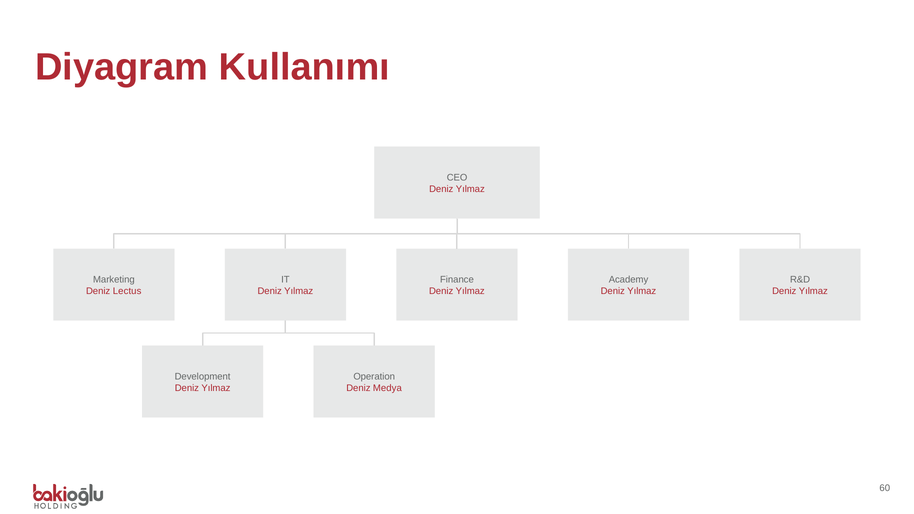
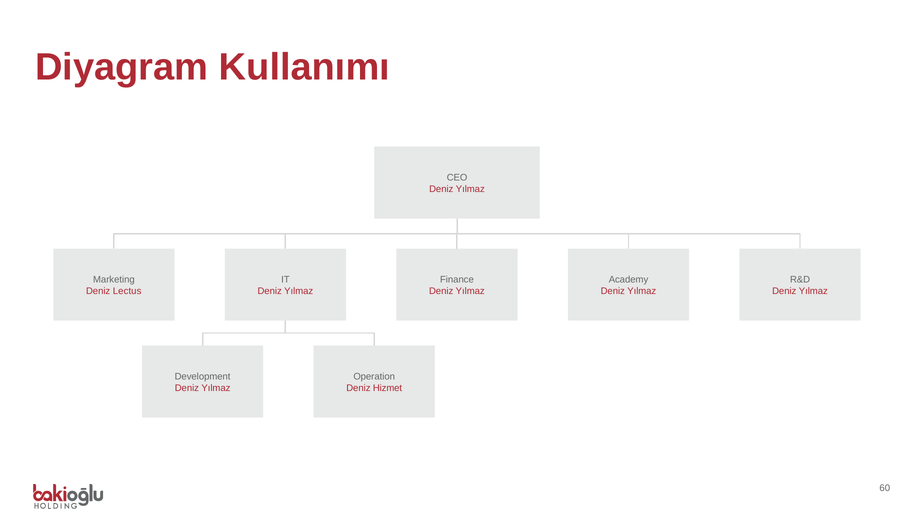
Medya: Medya -> Hizmet
